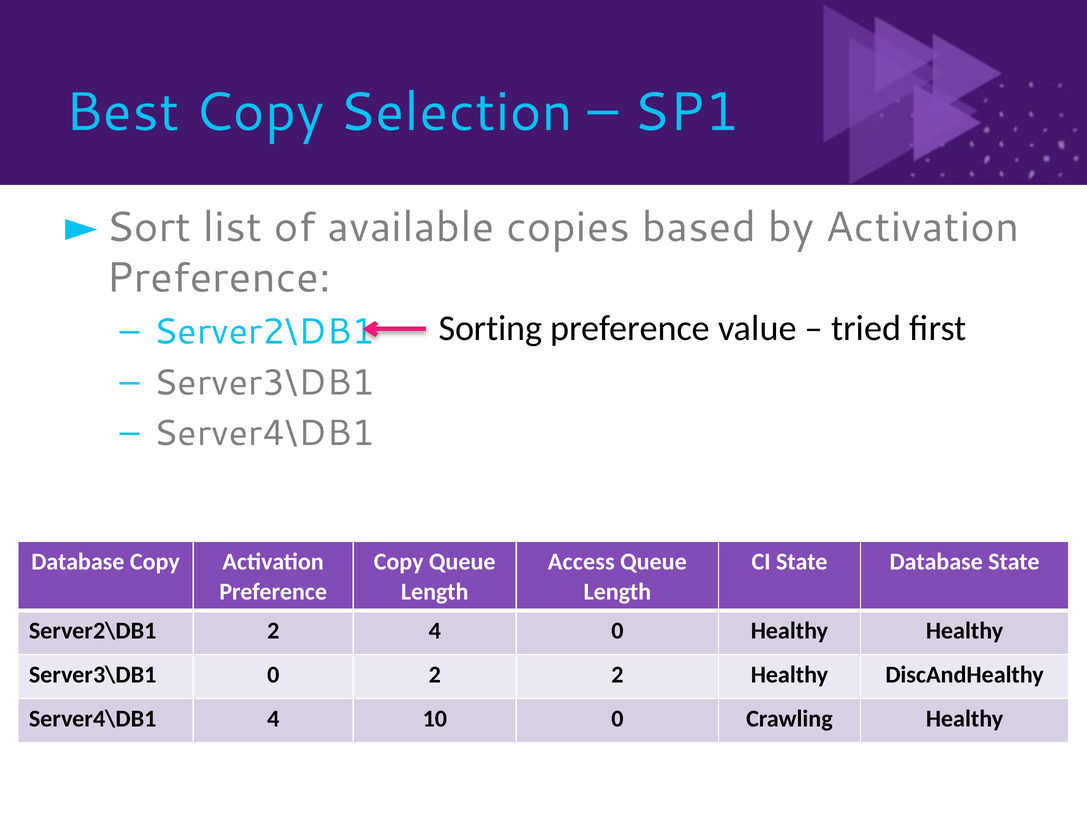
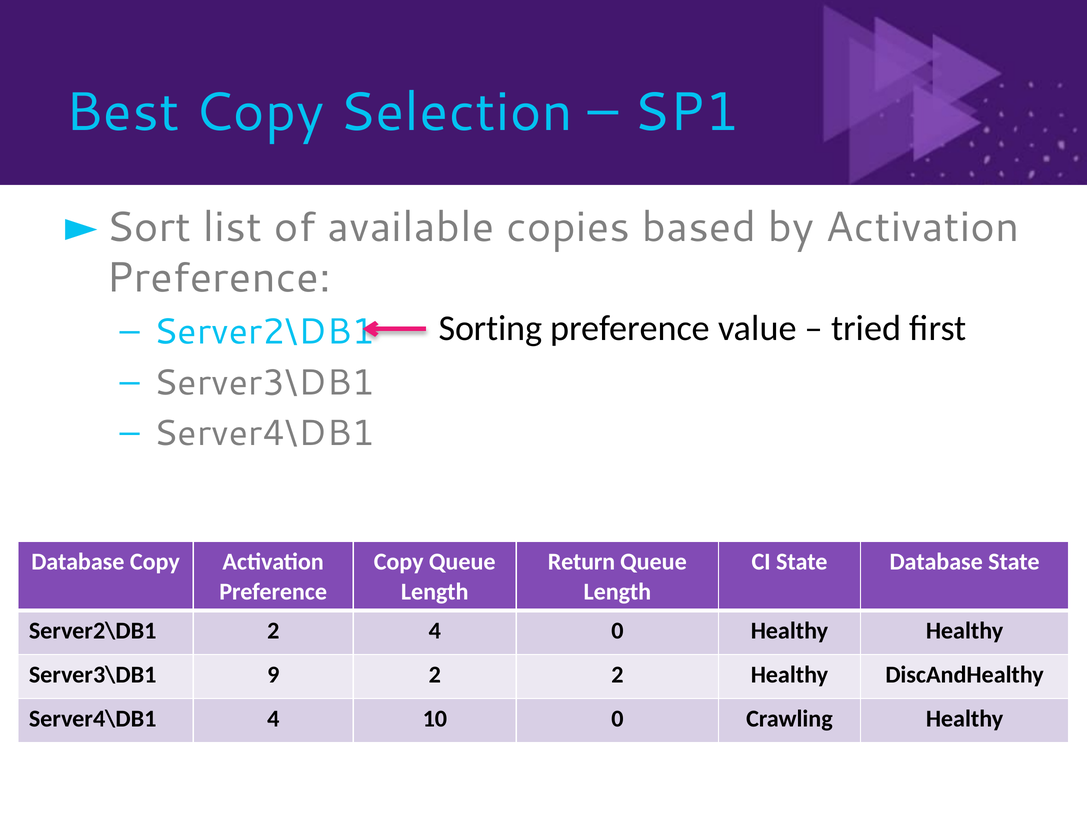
Access: Access -> Return
Server3\DB1 0: 0 -> 9
